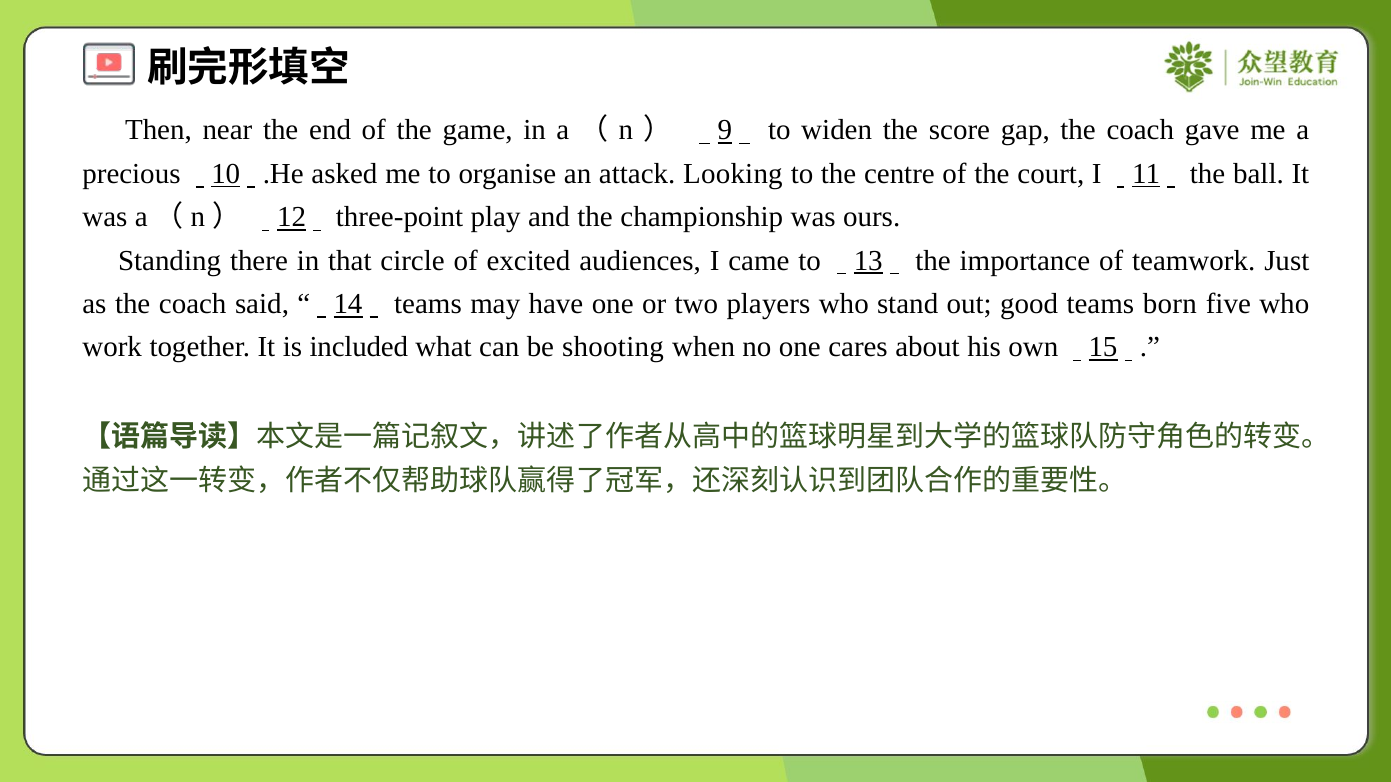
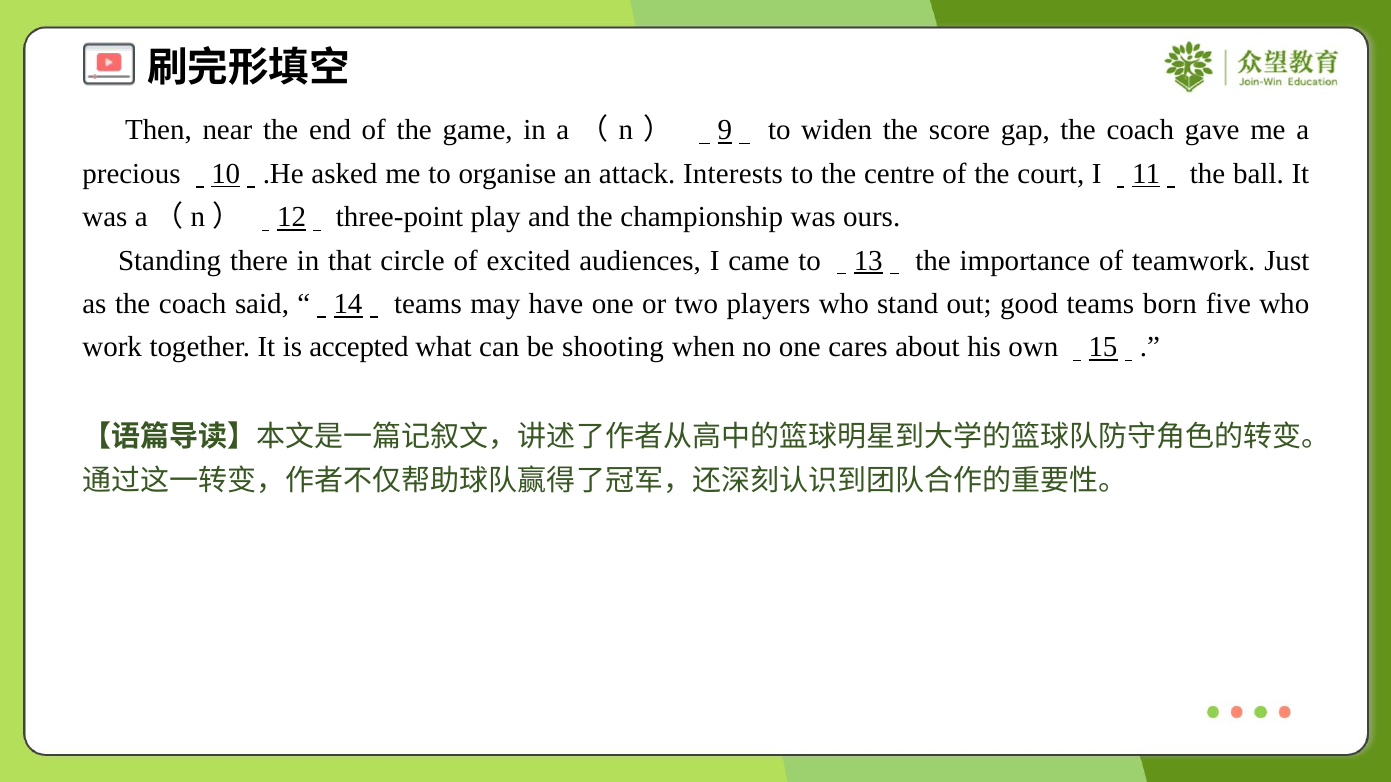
Looking: Looking -> Interests
included: included -> accepted
